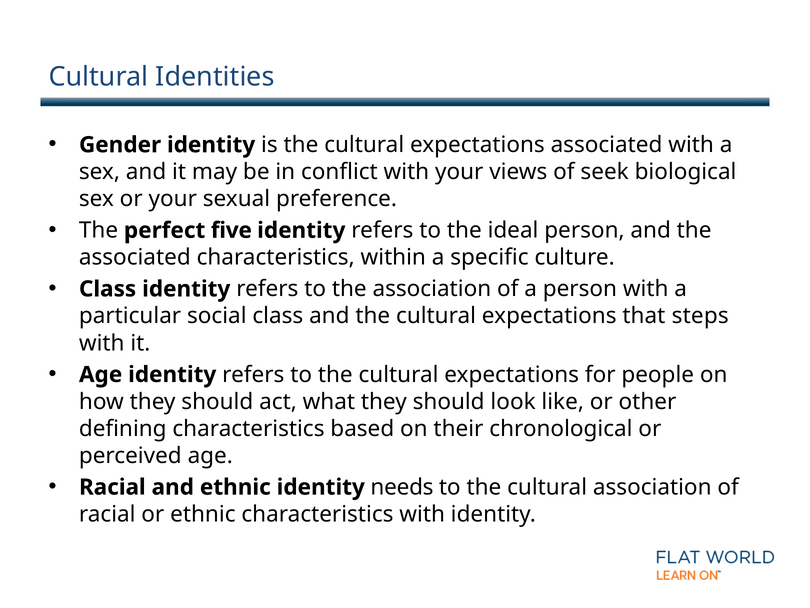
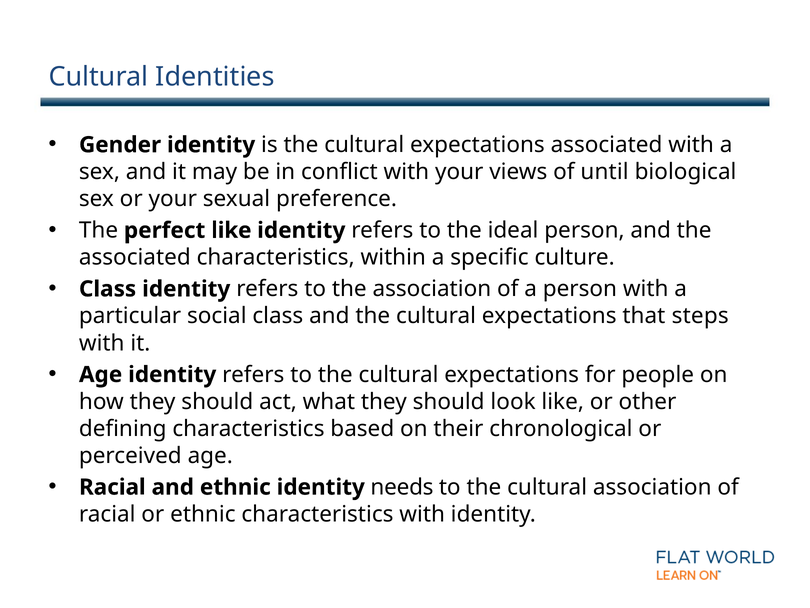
seek: seek -> until
perfect five: five -> like
